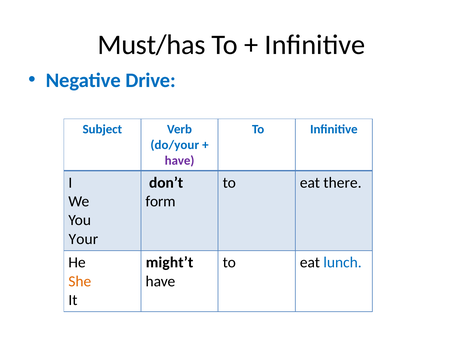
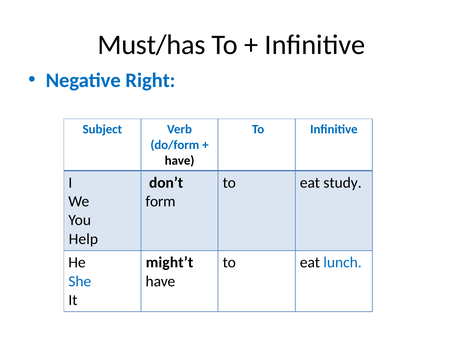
Drive: Drive -> Right
do/your: do/your -> do/form
have at (180, 161) colour: purple -> black
there: there -> study
Your: Your -> Help
She colour: orange -> blue
